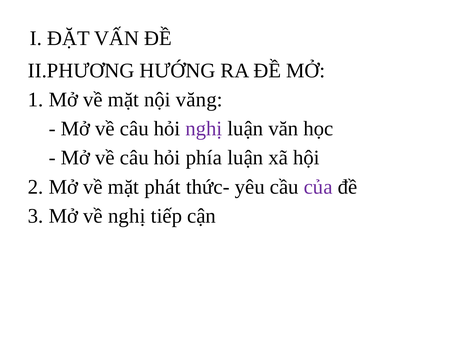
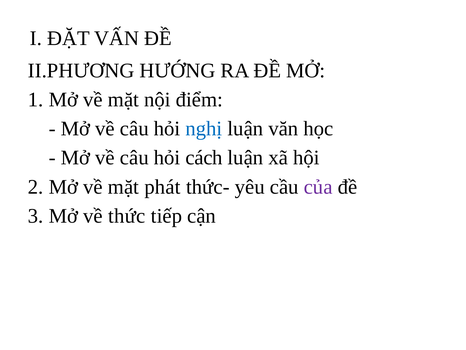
văng: văng -> điểm
nghị at (204, 129) colour: purple -> blue
phía: phía -> cách
về nghị: nghị -> thức
